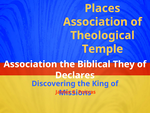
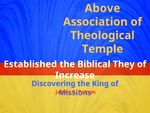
Places: Places -> Above
Association at (30, 64): Association -> Established
Declares: Declares -> Increase
